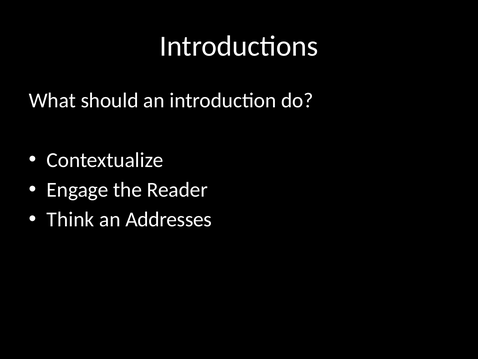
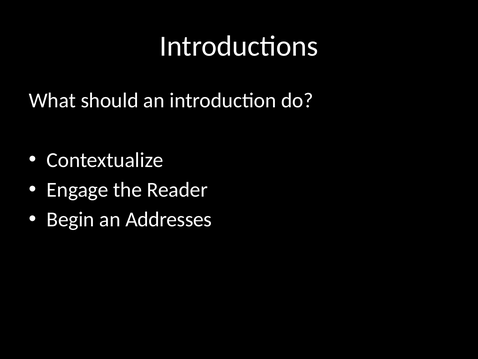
Think: Think -> Begin
